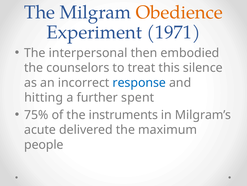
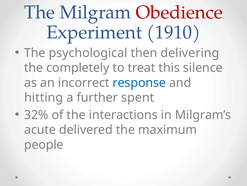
Obedience colour: orange -> red
1971: 1971 -> 1910
interpersonal: interpersonal -> psychological
embodied: embodied -> delivering
counselors: counselors -> completely
75%: 75% -> 32%
instruments: instruments -> interactions
